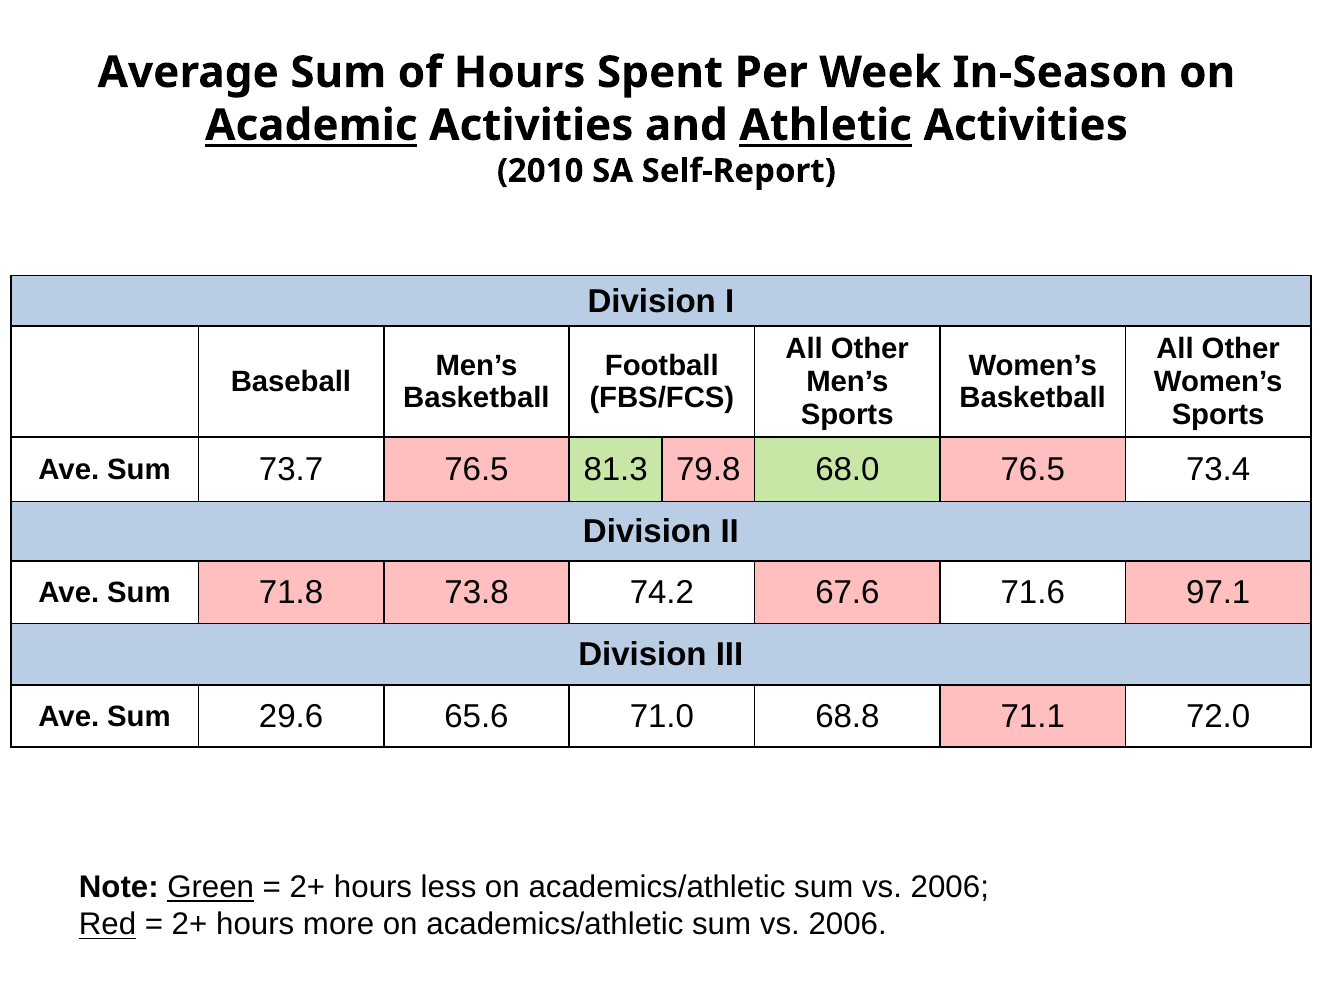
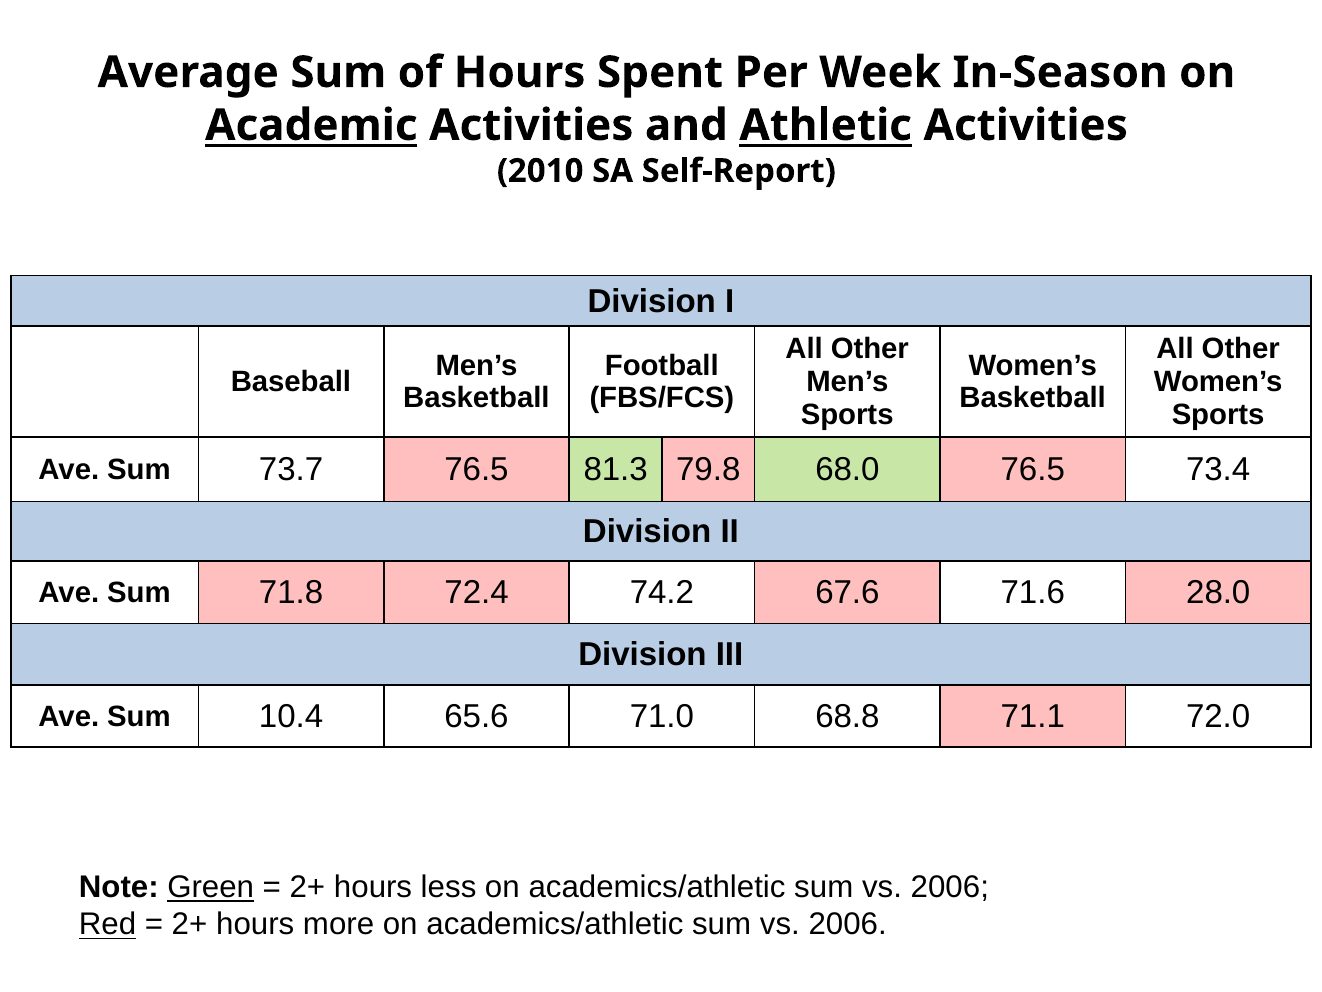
73.8: 73.8 -> 72.4
97.1: 97.1 -> 28.0
29.6: 29.6 -> 10.4
